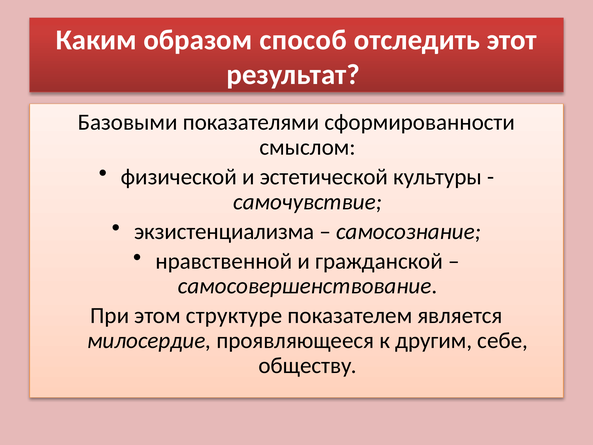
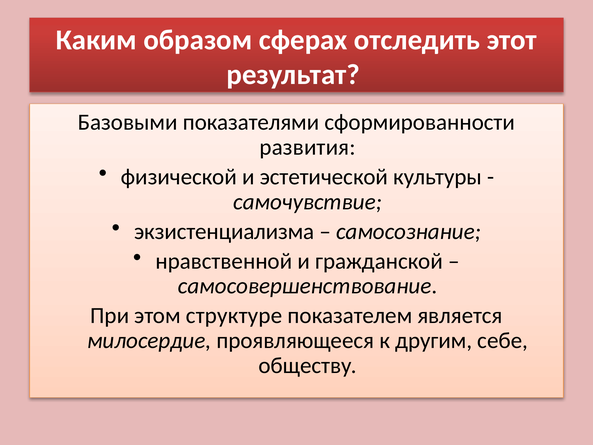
способ: способ -> сферах
смыслом: смыслом -> развития
